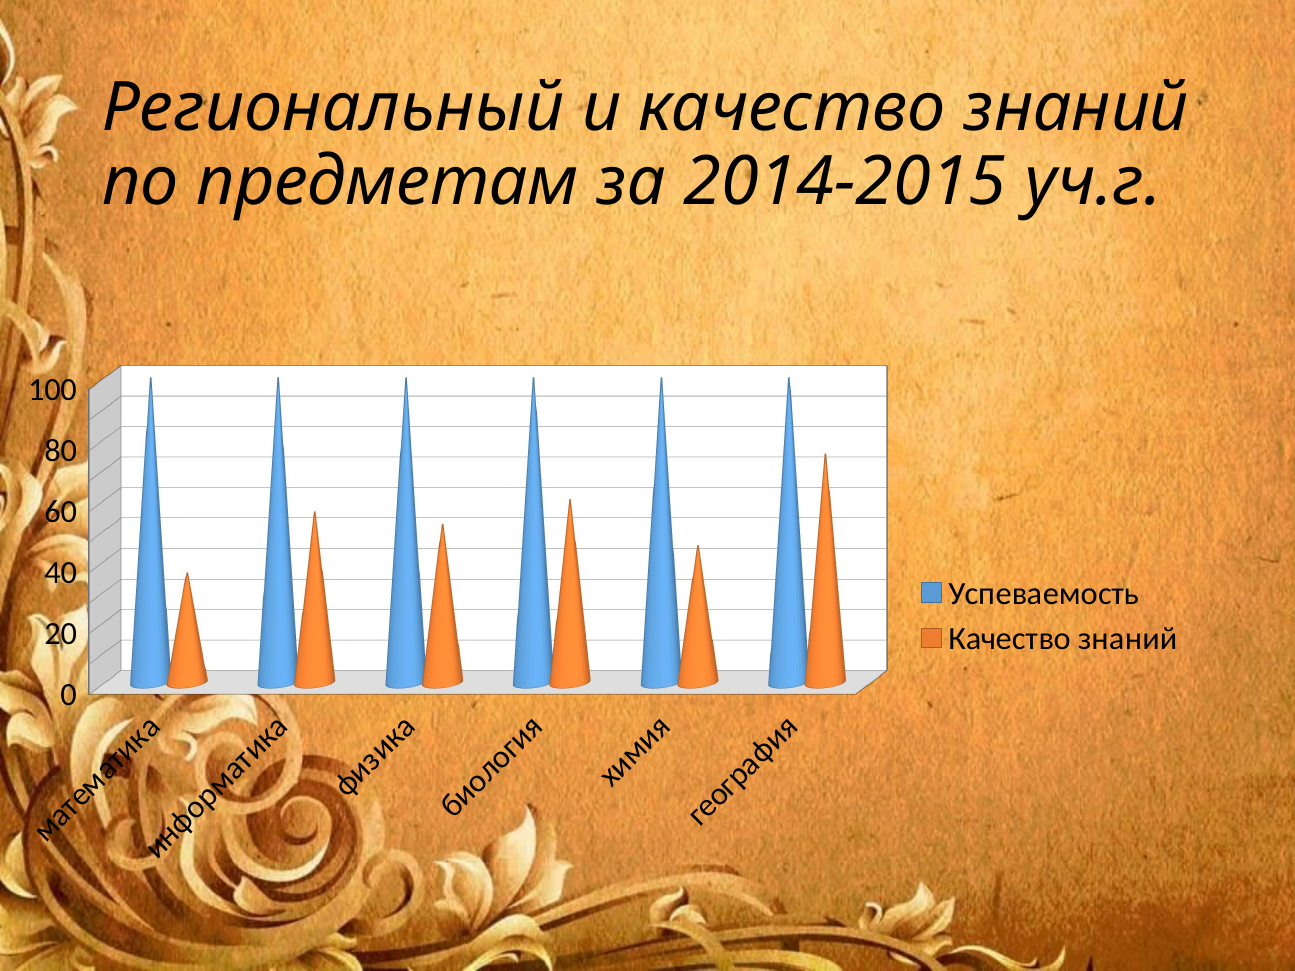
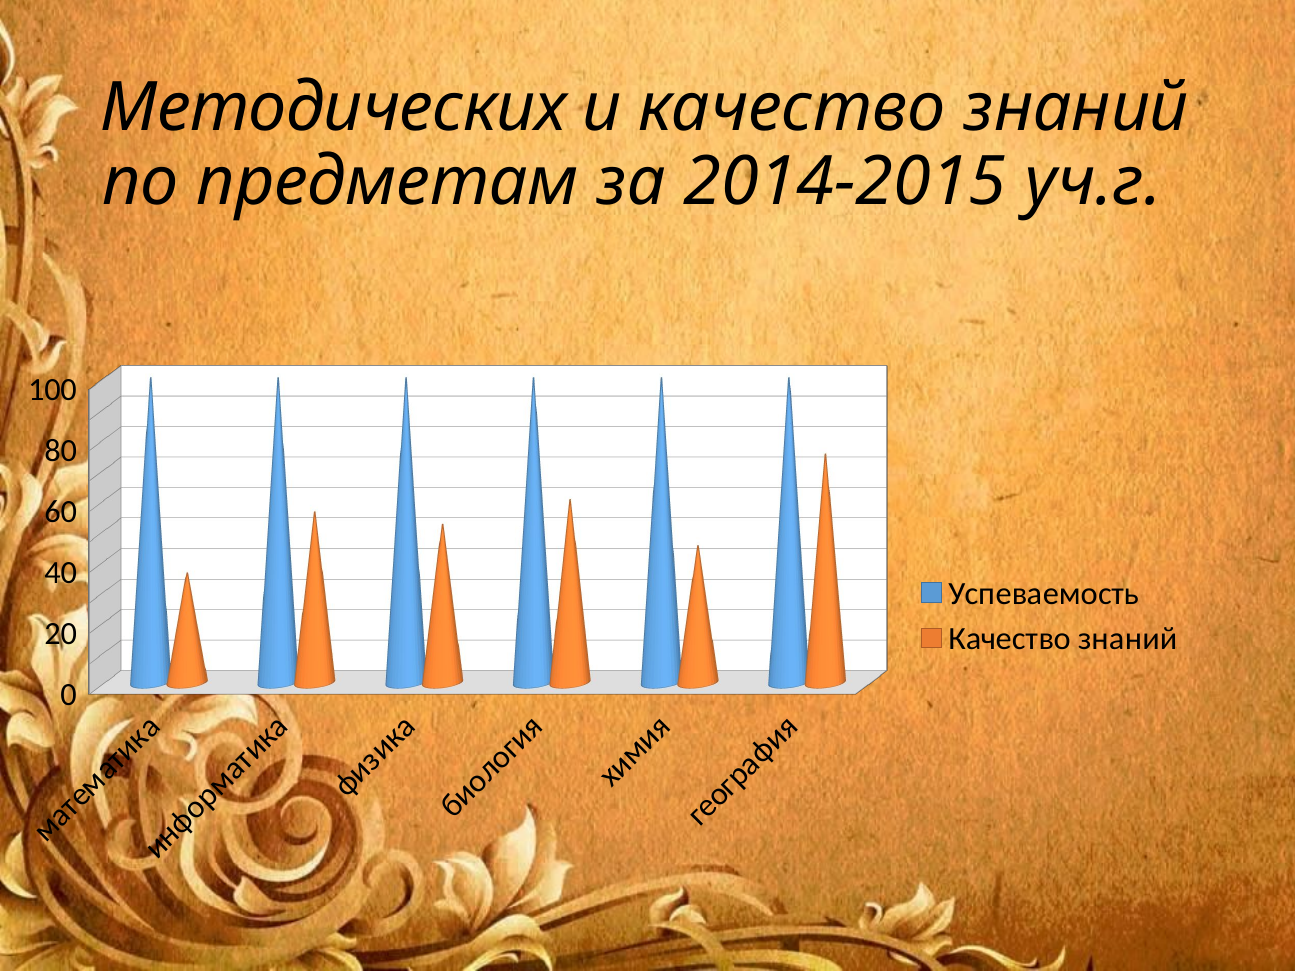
Региональный: Региональный -> Методических
